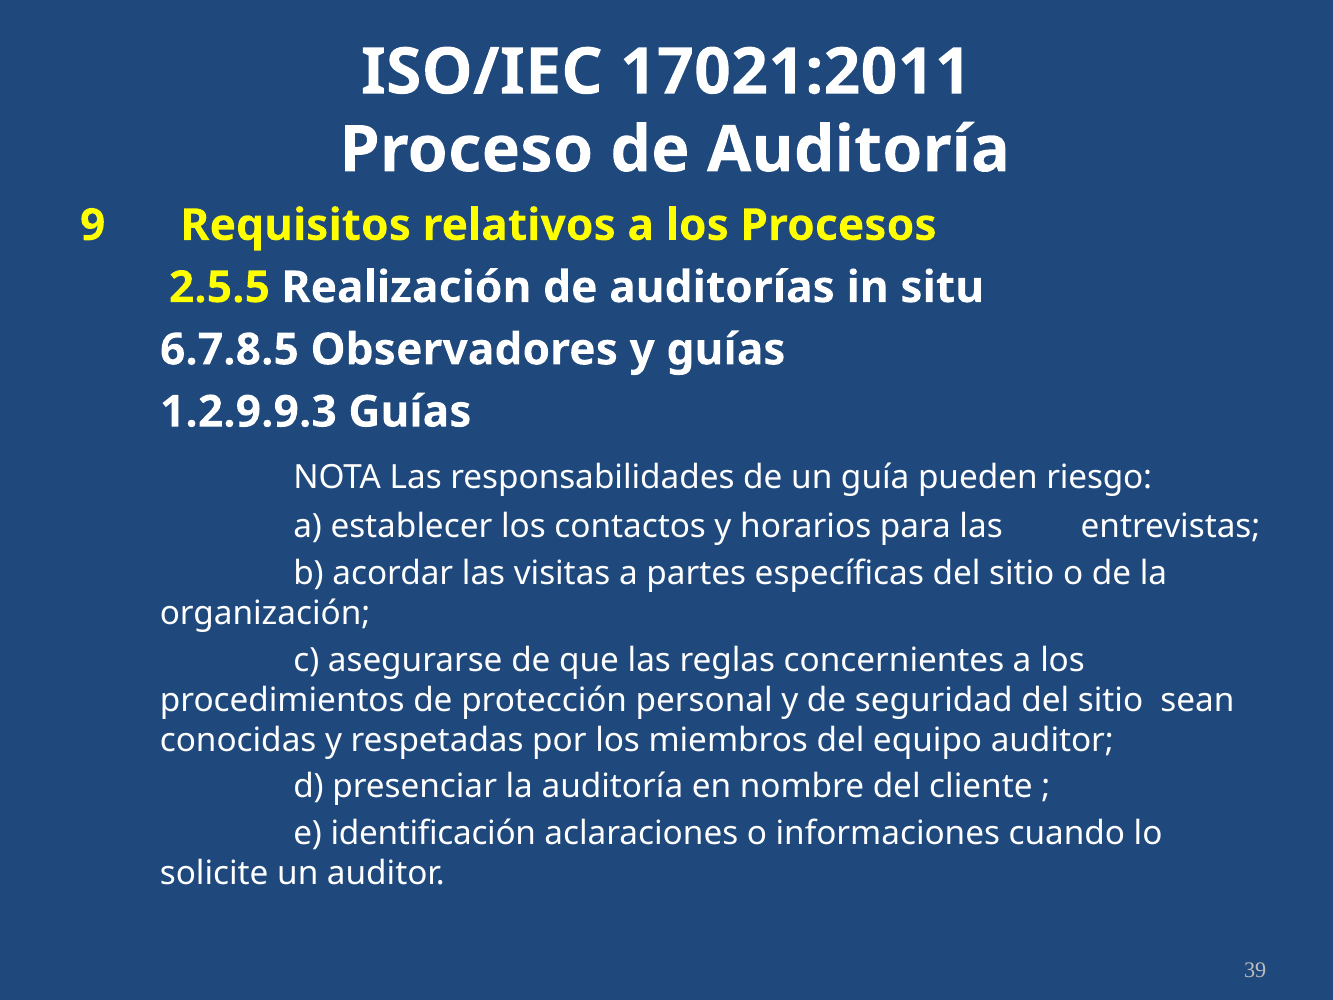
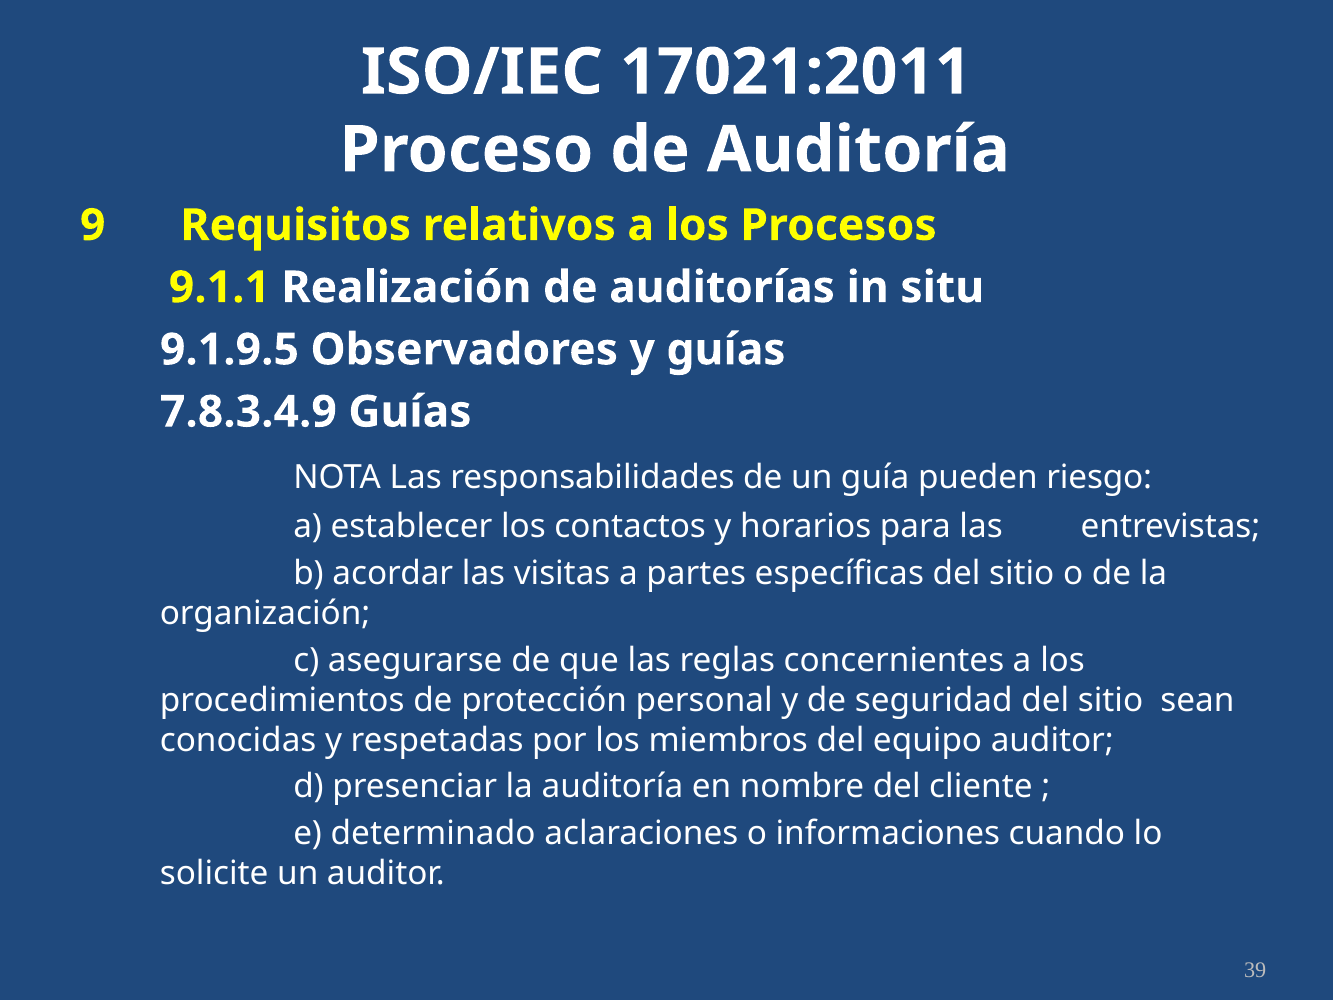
2.5.5: 2.5.5 -> 9.1.1
6.7.8.5: 6.7.8.5 -> 9.1.9.5
1.2.9.9.3: 1.2.9.9.3 -> 7.8.3.4.9
identificación: identificación -> determinado
